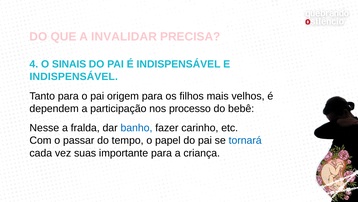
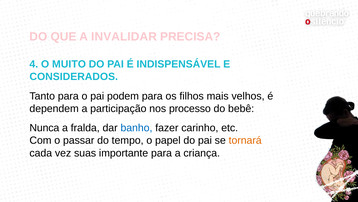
SINAIS: SINAIS -> MUITO
INDISPENSÁVEL at (74, 77): INDISPENSÁVEL -> CONSIDERADOS
origem: origem -> podem
Nesse: Nesse -> Nunca
tornará colour: blue -> orange
